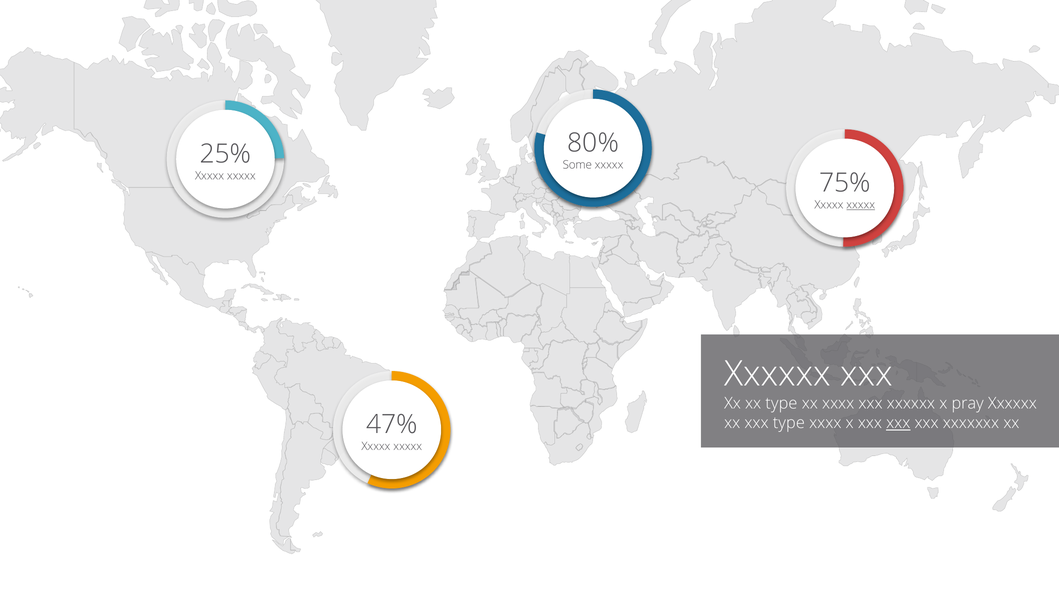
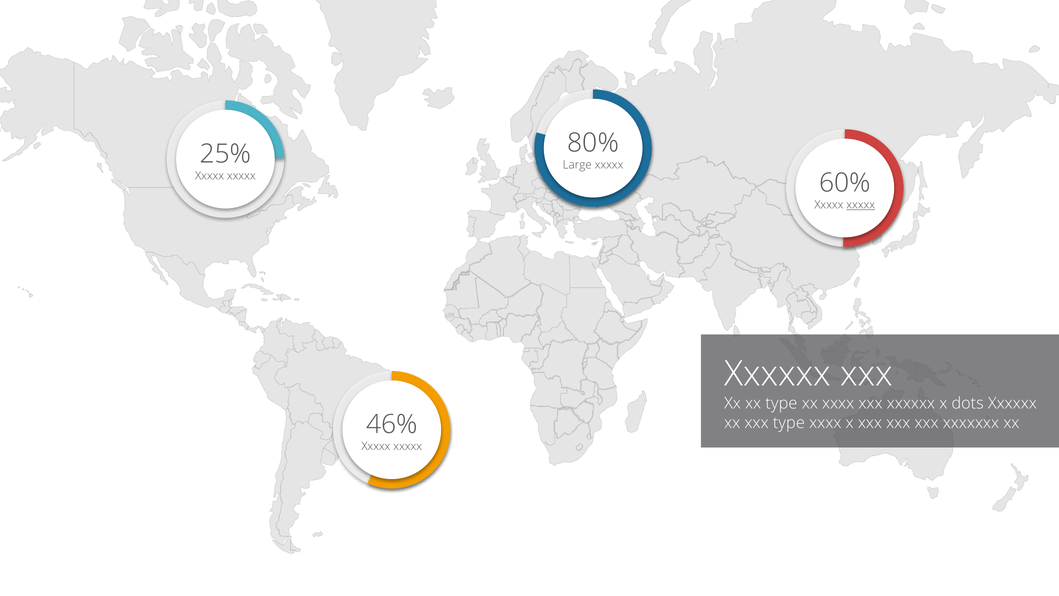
Some: Some -> Large
75%: 75% -> 60%
pray: pray -> dots
47%: 47% -> 46%
xxx at (898, 423) underline: present -> none
